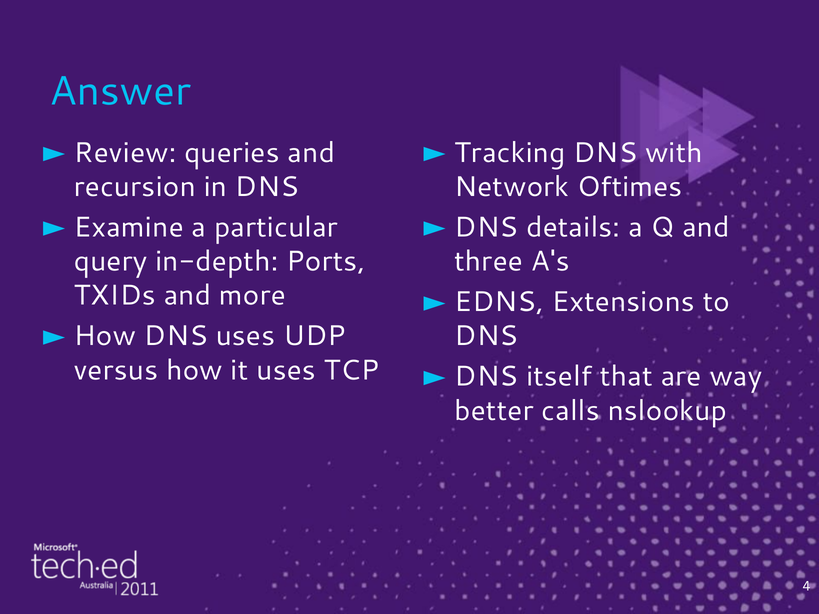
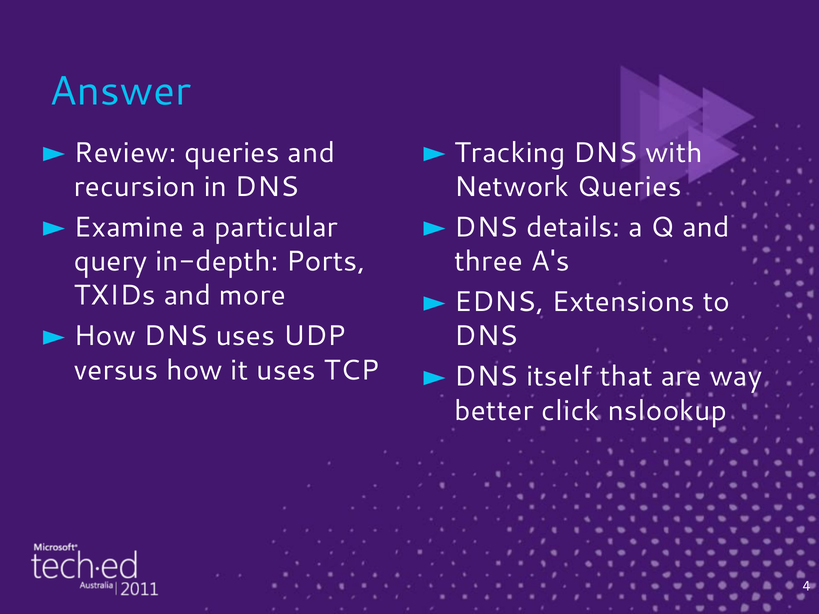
Network Oftimes: Oftimes -> Queries
calls: calls -> click
